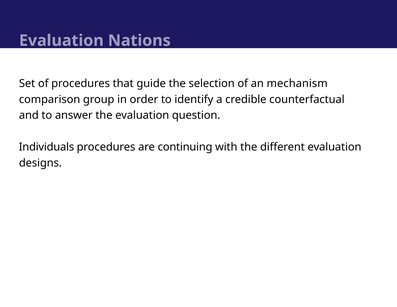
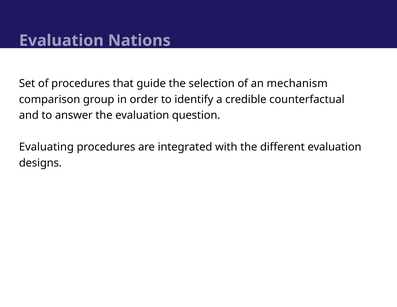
Individuals: Individuals -> Evaluating
continuing: continuing -> integrated
